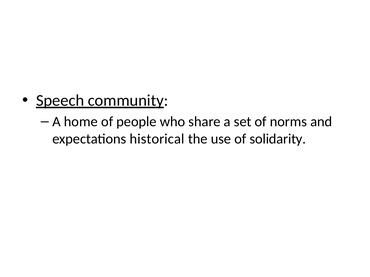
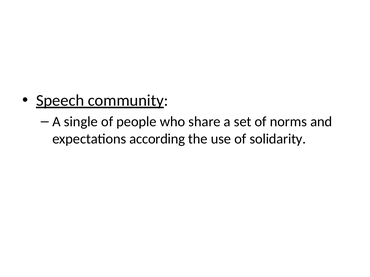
home: home -> single
historical: historical -> according
